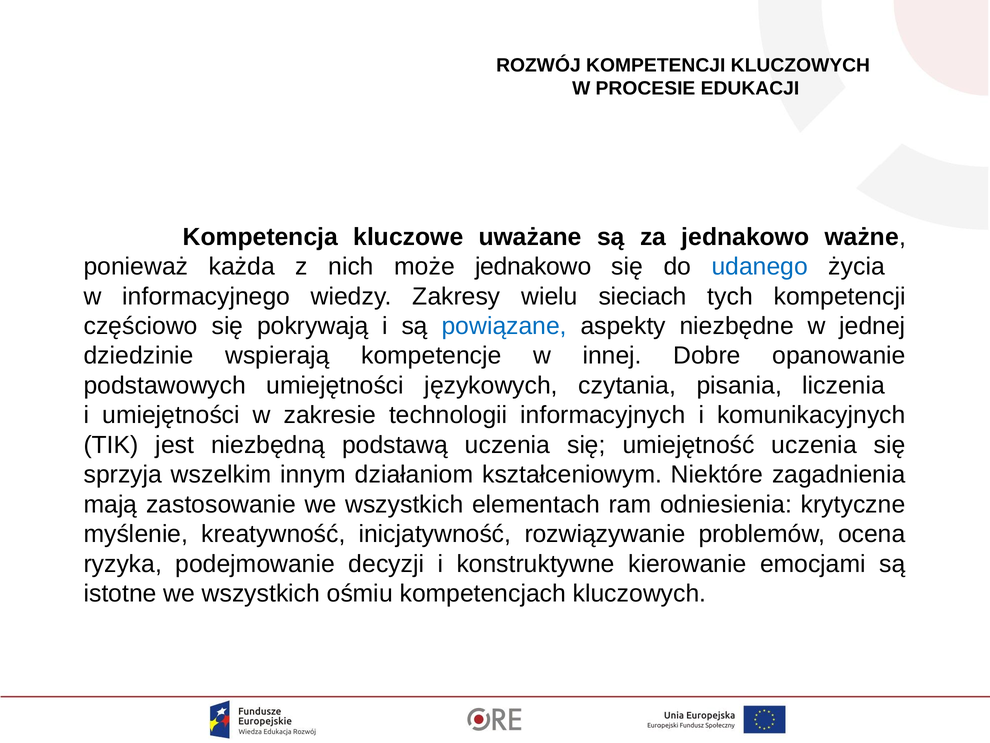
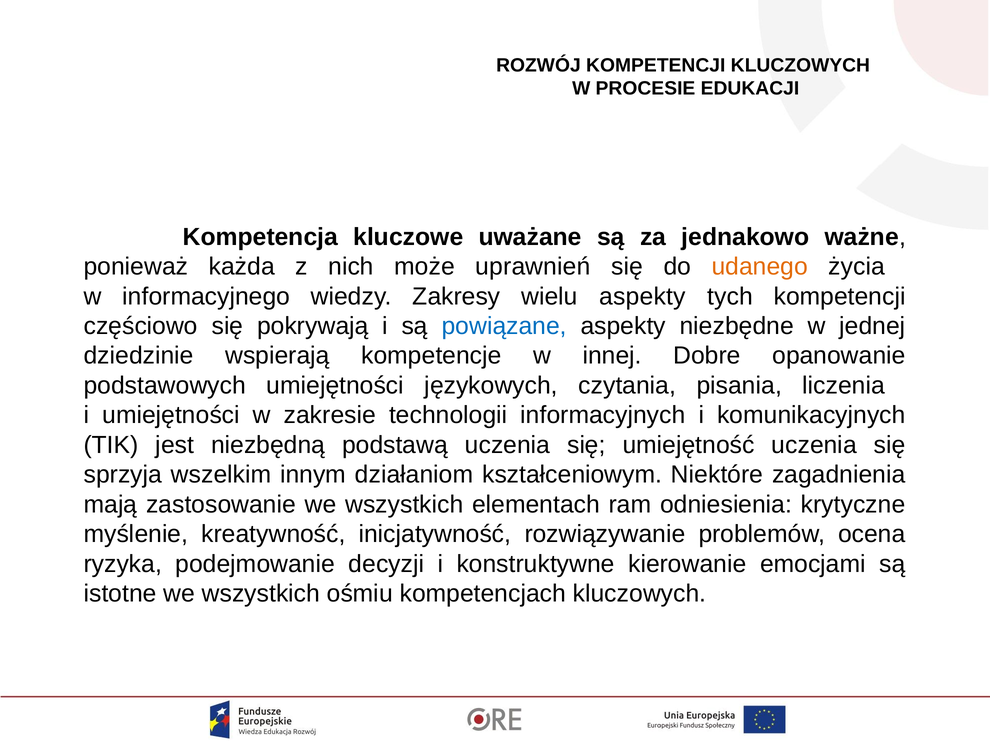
może jednakowo: jednakowo -> uprawnień
udanego colour: blue -> orange
wielu sieciach: sieciach -> aspekty
